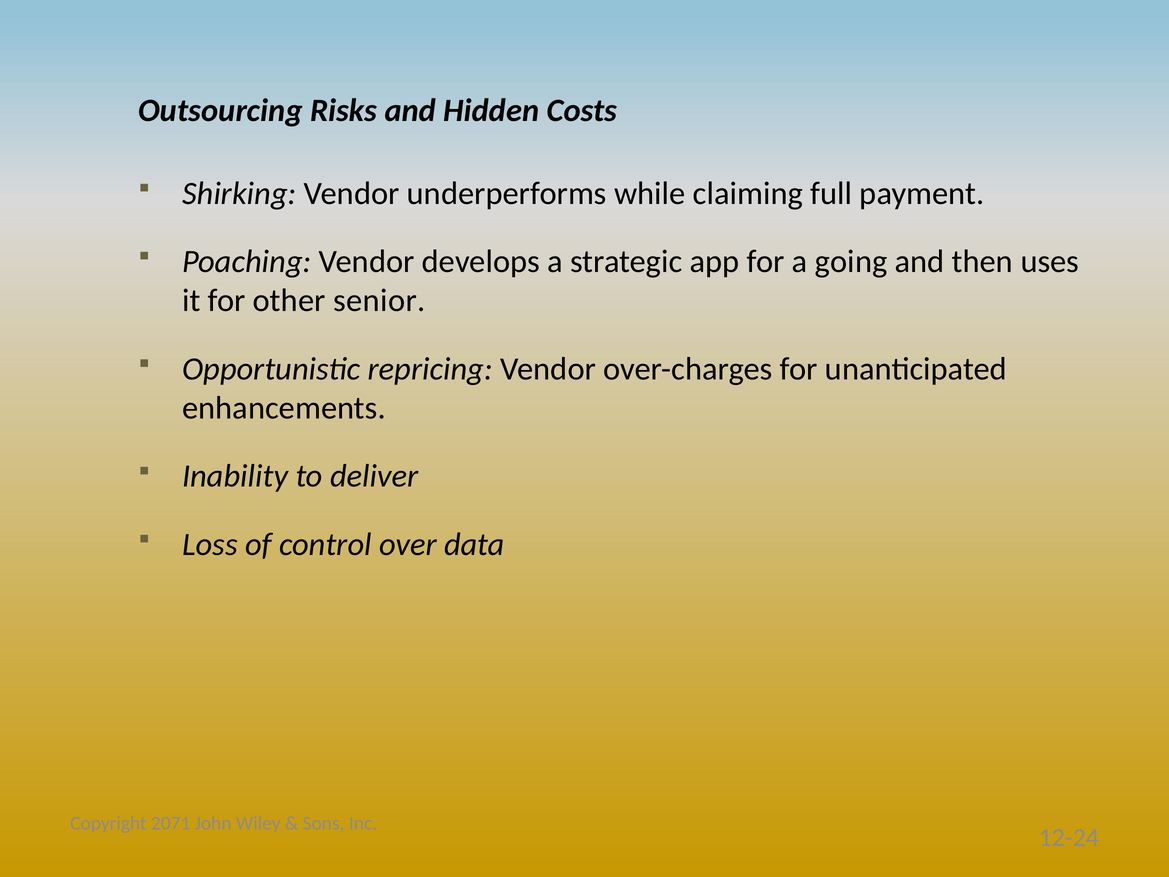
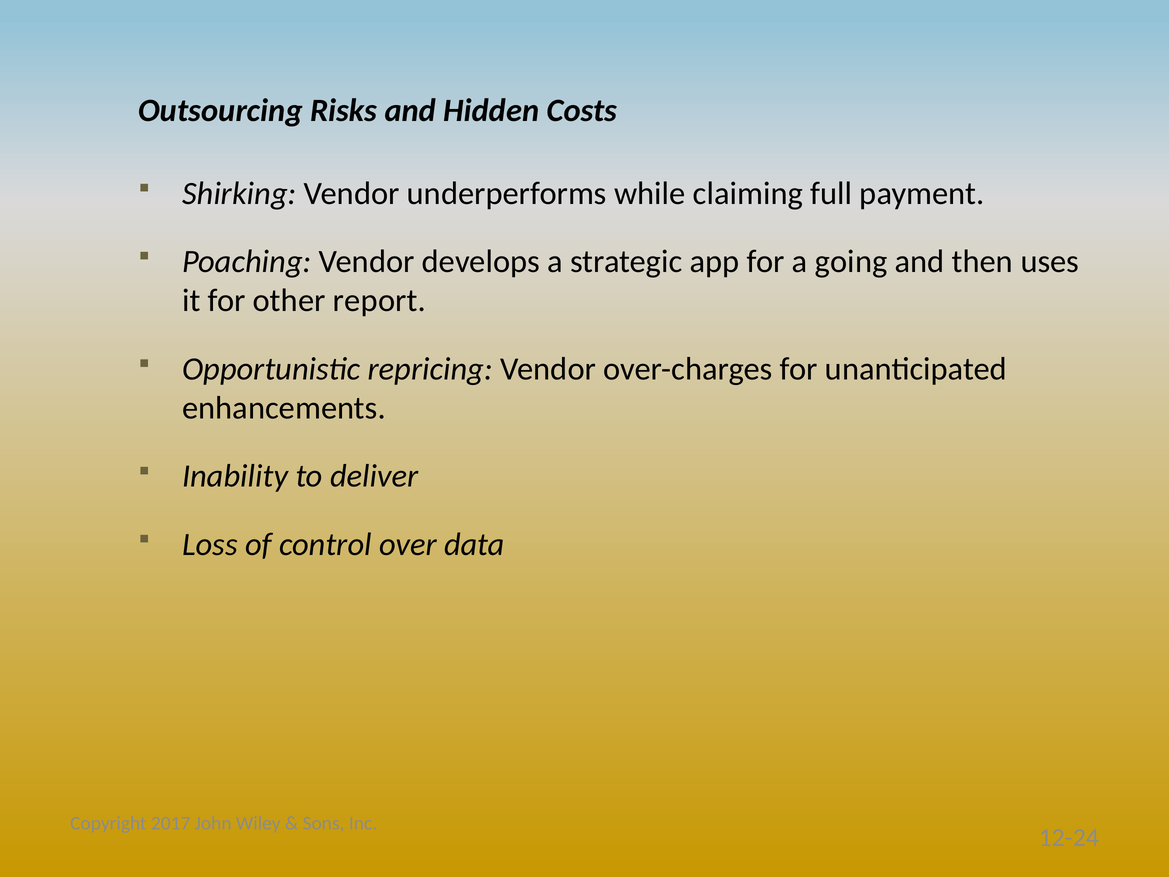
senior: senior -> report
2071: 2071 -> 2017
